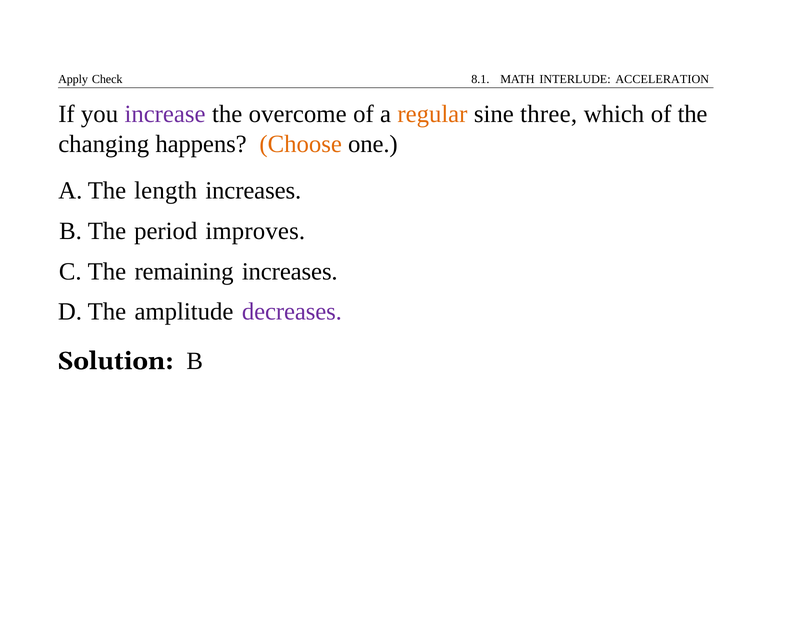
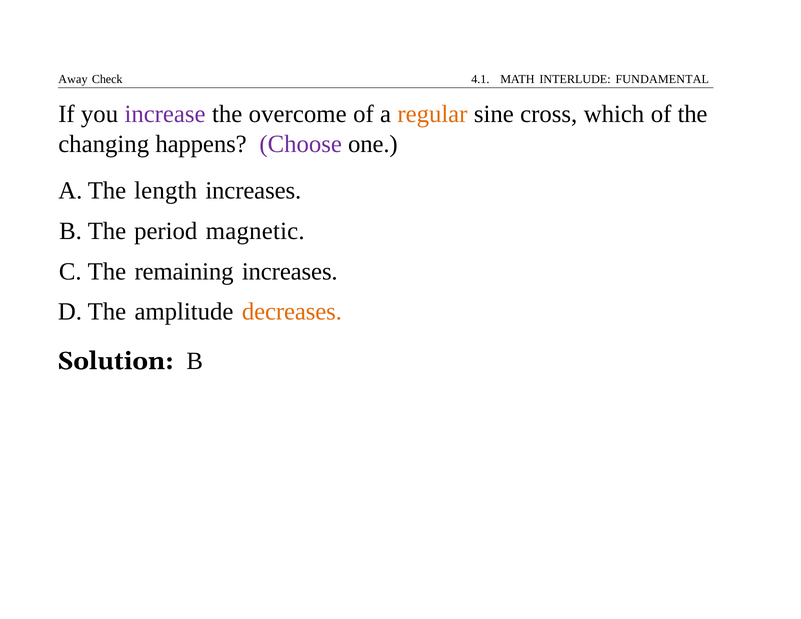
Apply: Apply -> Away
8.1: 8.1 -> 4.1
ACCELERATION: ACCELERATION -> FUNDAMENTAL
three: three -> cross
Choose colour: orange -> purple
improves: improves -> magnetic
decreases colour: purple -> orange
